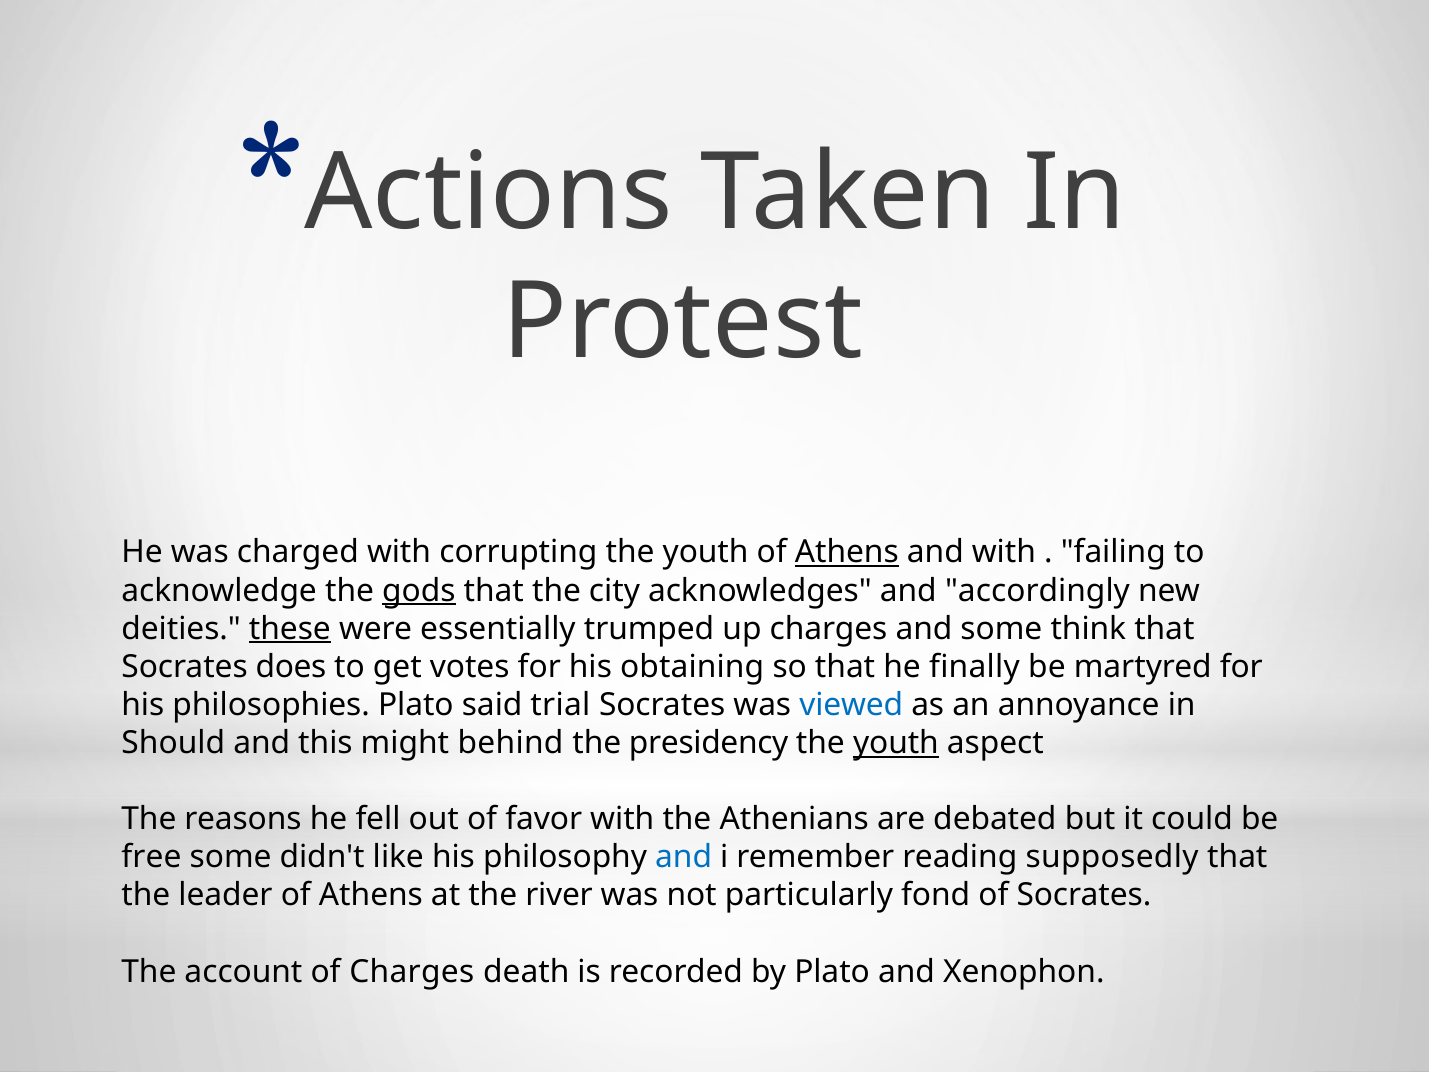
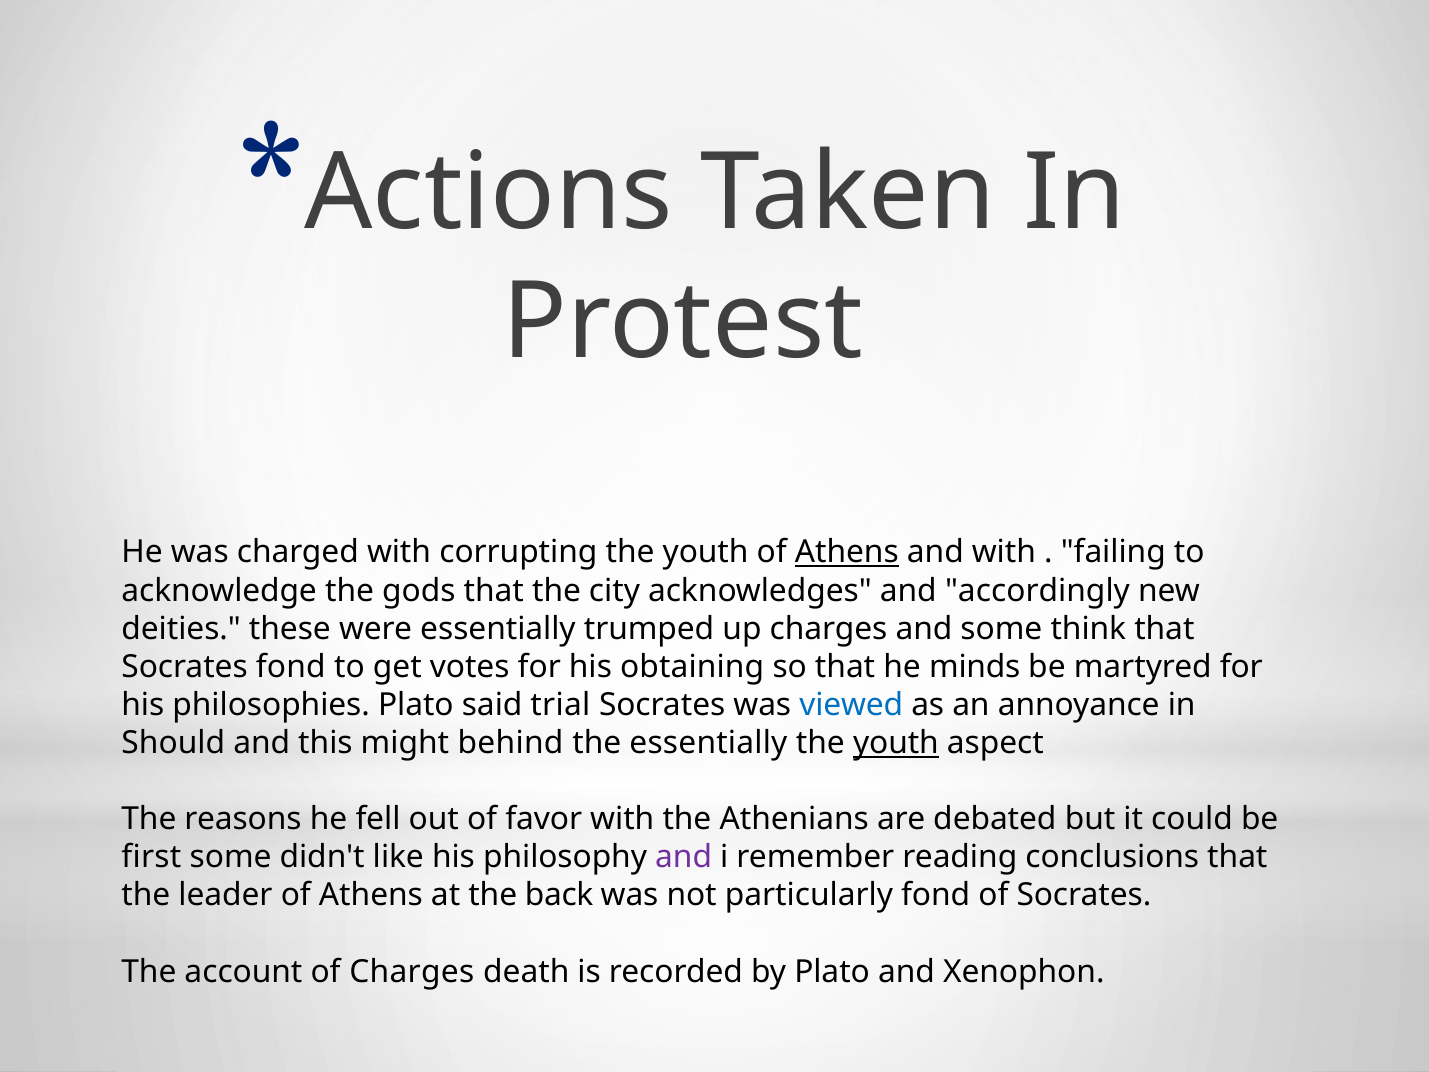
gods underline: present -> none
these underline: present -> none
Socrates does: does -> fond
finally: finally -> minds
the presidency: presidency -> essentially
free: free -> first
and at (684, 857) colour: blue -> purple
supposedly: supposedly -> conclusions
river: river -> back
